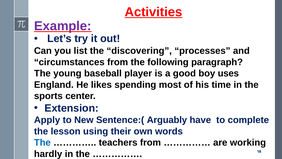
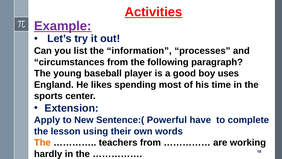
discovering: discovering -> information
Arguably: Arguably -> Powerful
The at (42, 142) colour: blue -> orange
